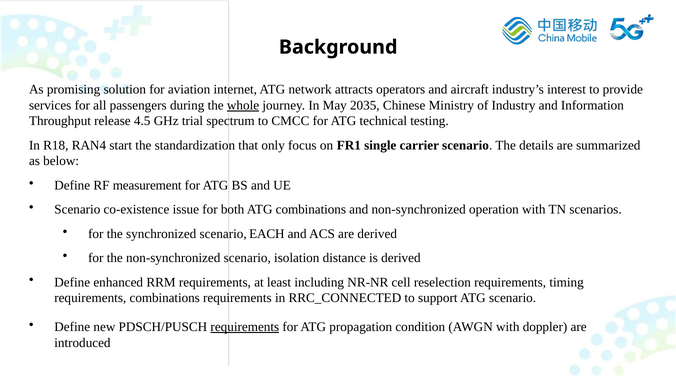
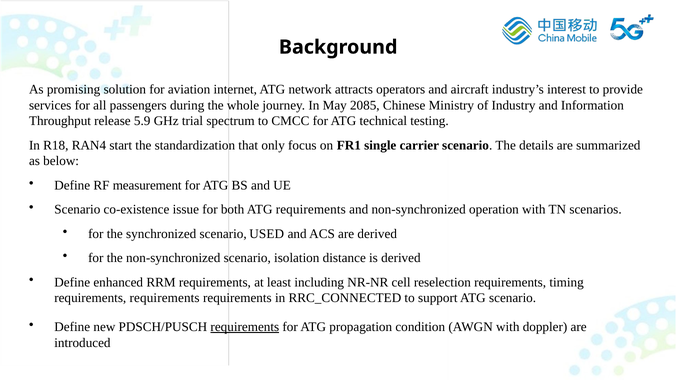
whole underline: present -> none
2035: 2035 -> 2085
4.5: 4.5 -> 5.9
ATG combinations: combinations -> requirements
EACH: EACH -> USED
combinations at (165, 298): combinations -> requirements
